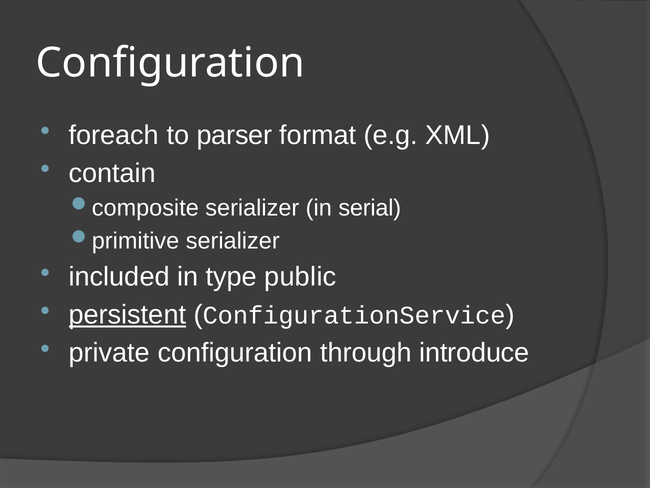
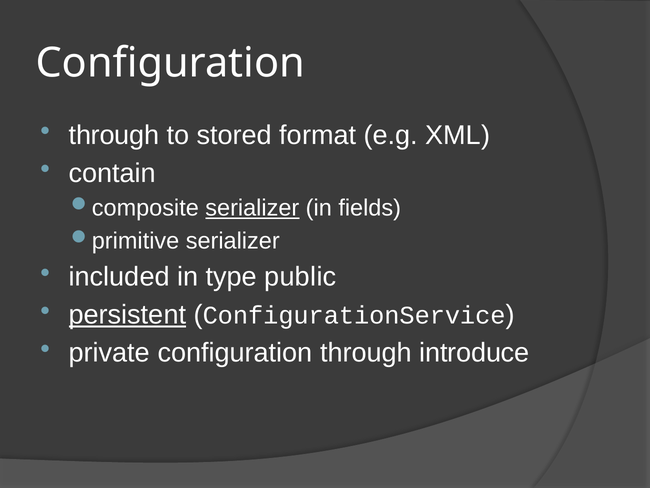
foreach at (114, 135): foreach -> through
parser: parser -> stored
serializer at (252, 208) underline: none -> present
serial: serial -> fields
